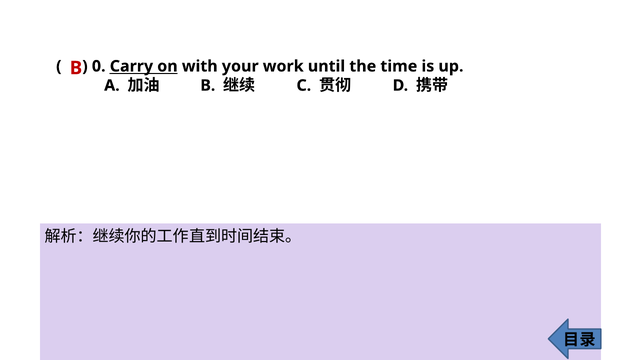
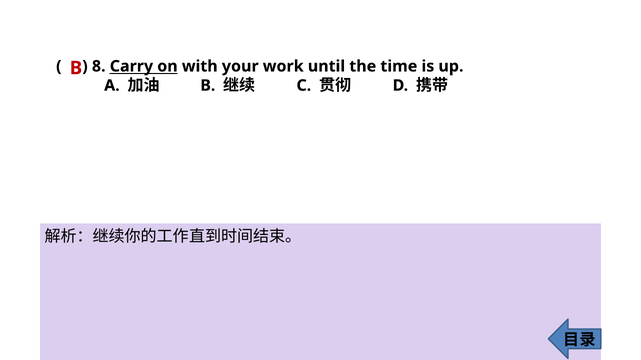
0: 0 -> 8
